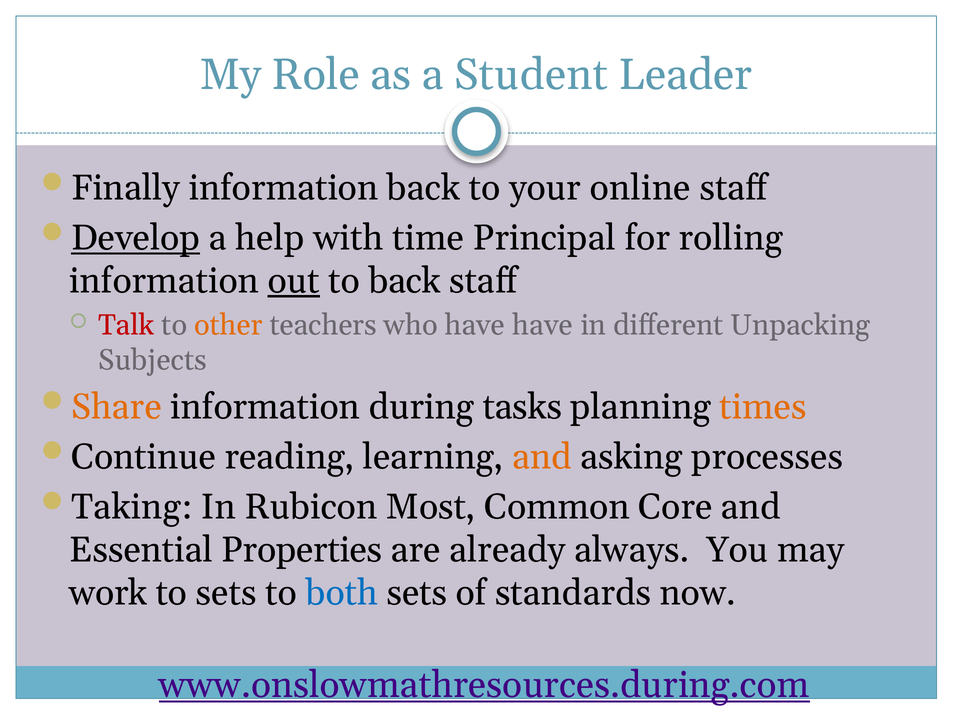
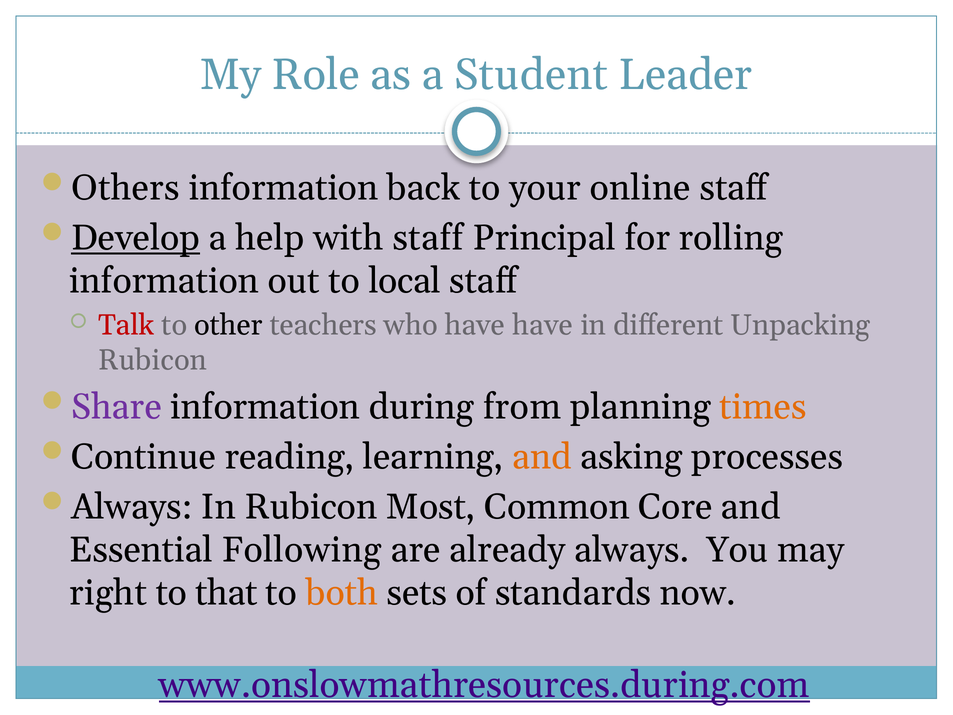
Finally: Finally -> Others
with time: time -> staff
out underline: present -> none
to back: back -> local
other colour: orange -> black
Subjects at (153, 360): Subjects -> Rubicon
Share colour: orange -> purple
tasks: tasks -> from
Taking at (132, 507): Taking -> Always
Properties: Properties -> Following
work: work -> right
to sets: sets -> that
both colour: blue -> orange
